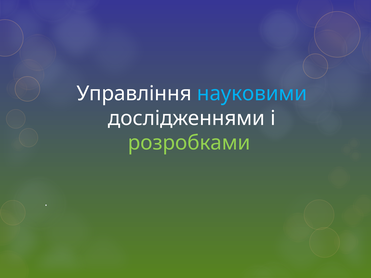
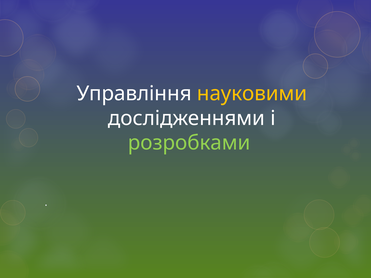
науковими colour: light blue -> yellow
